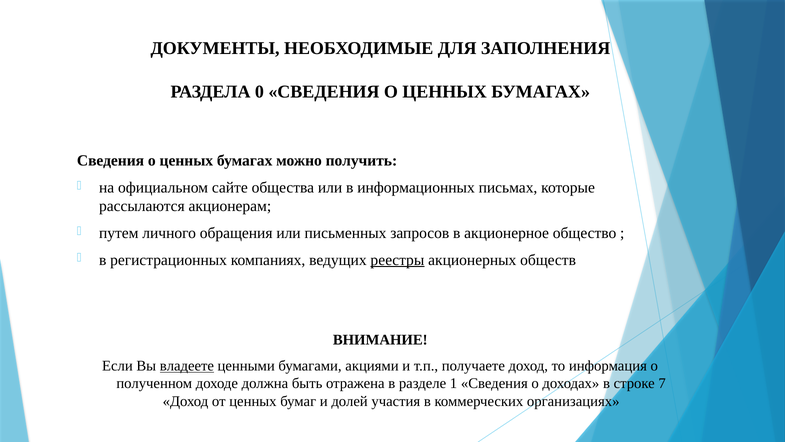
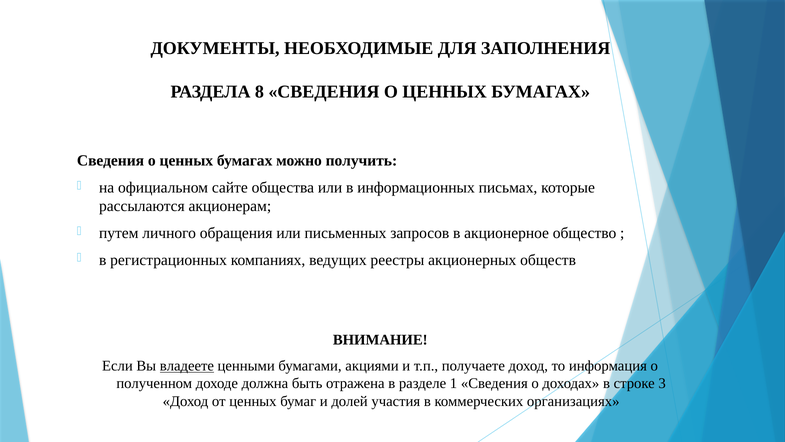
0: 0 -> 8
реестры underline: present -> none
7: 7 -> 3
